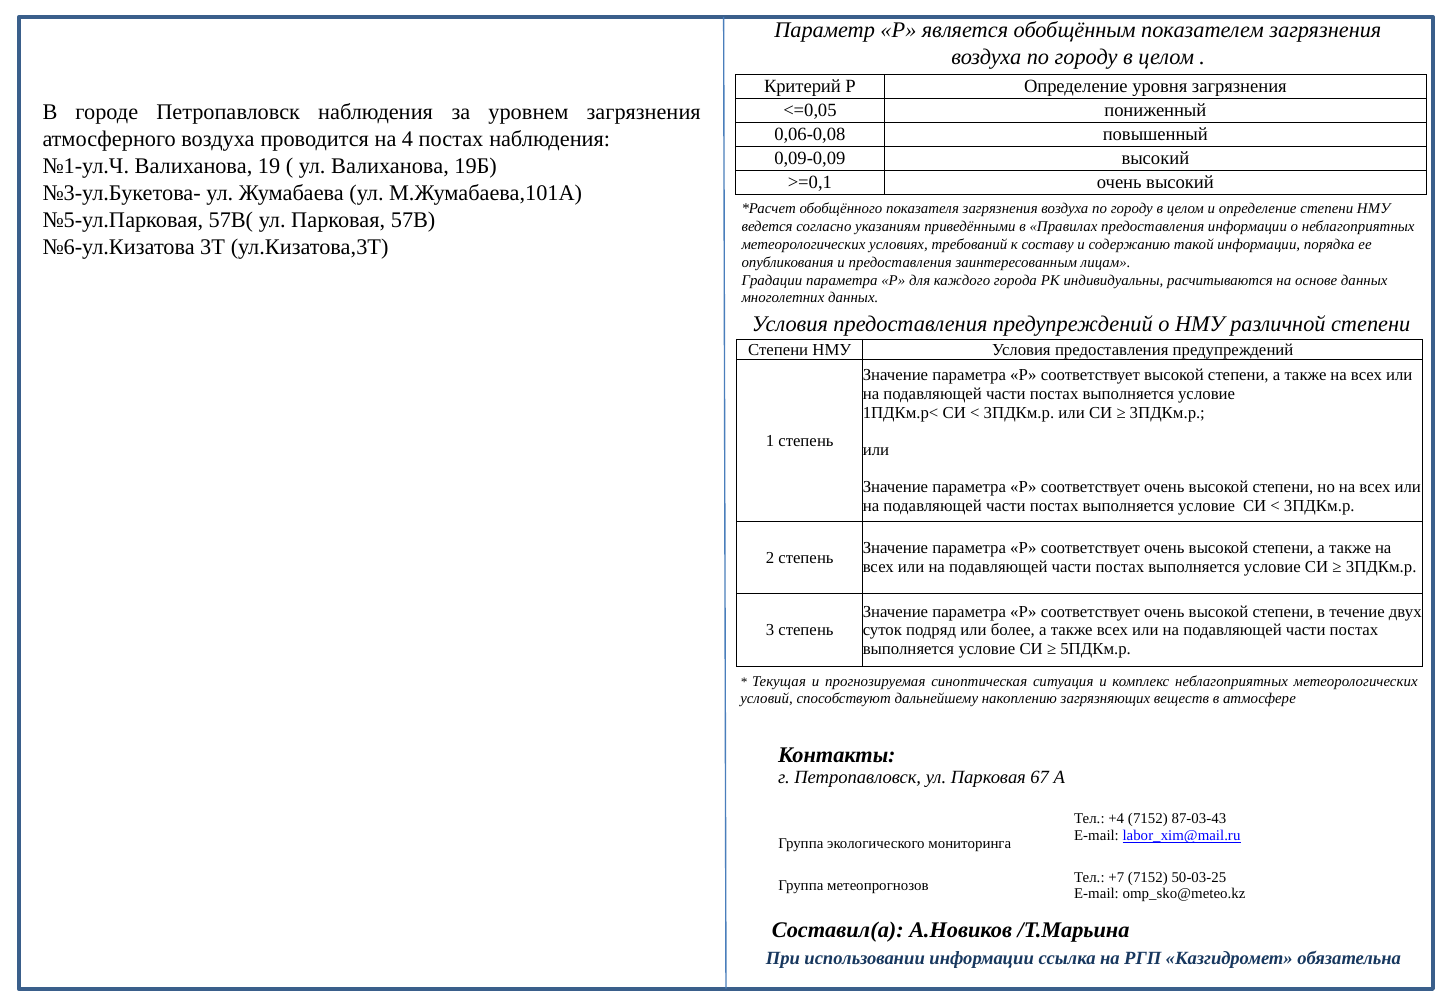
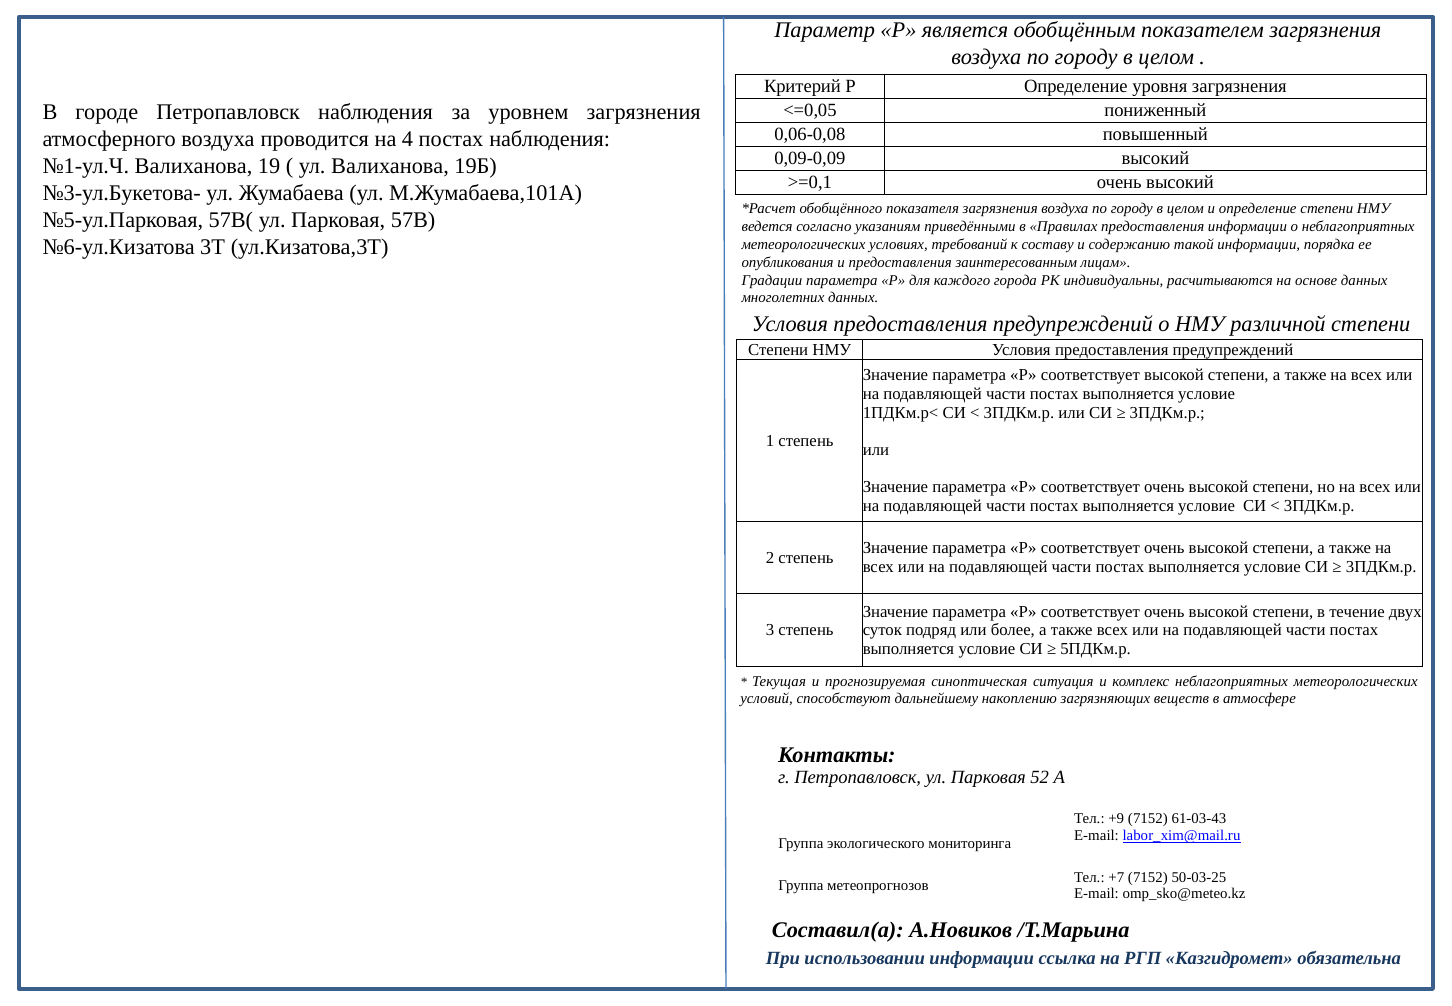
67: 67 -> 52
+4: +4 -> +9
87-03-43: 87-03-43 -> 61-03-43
